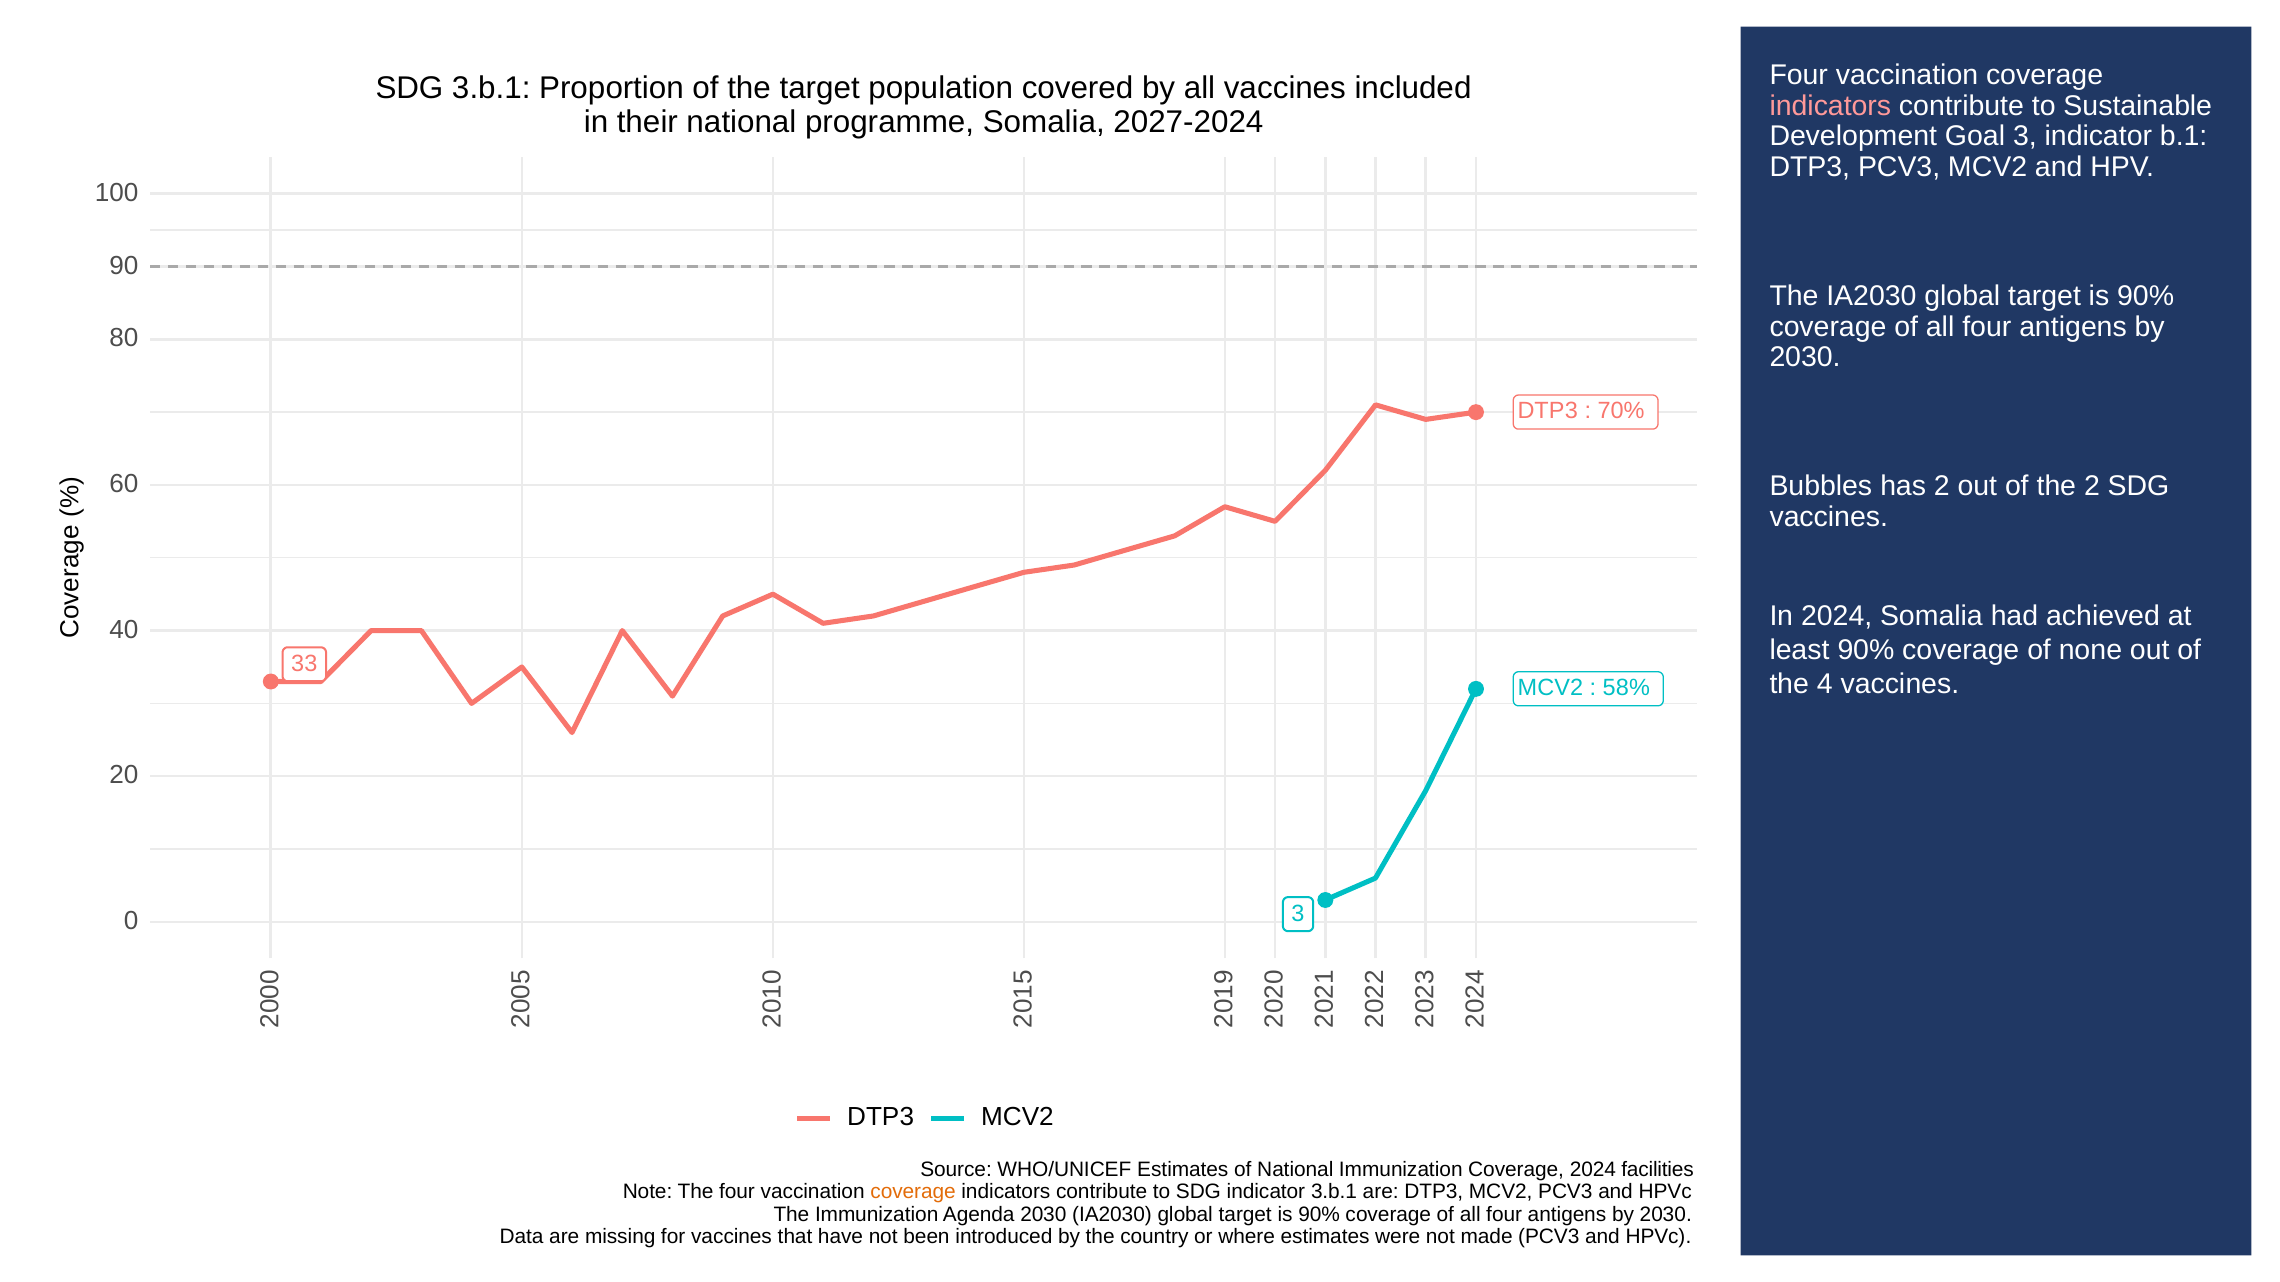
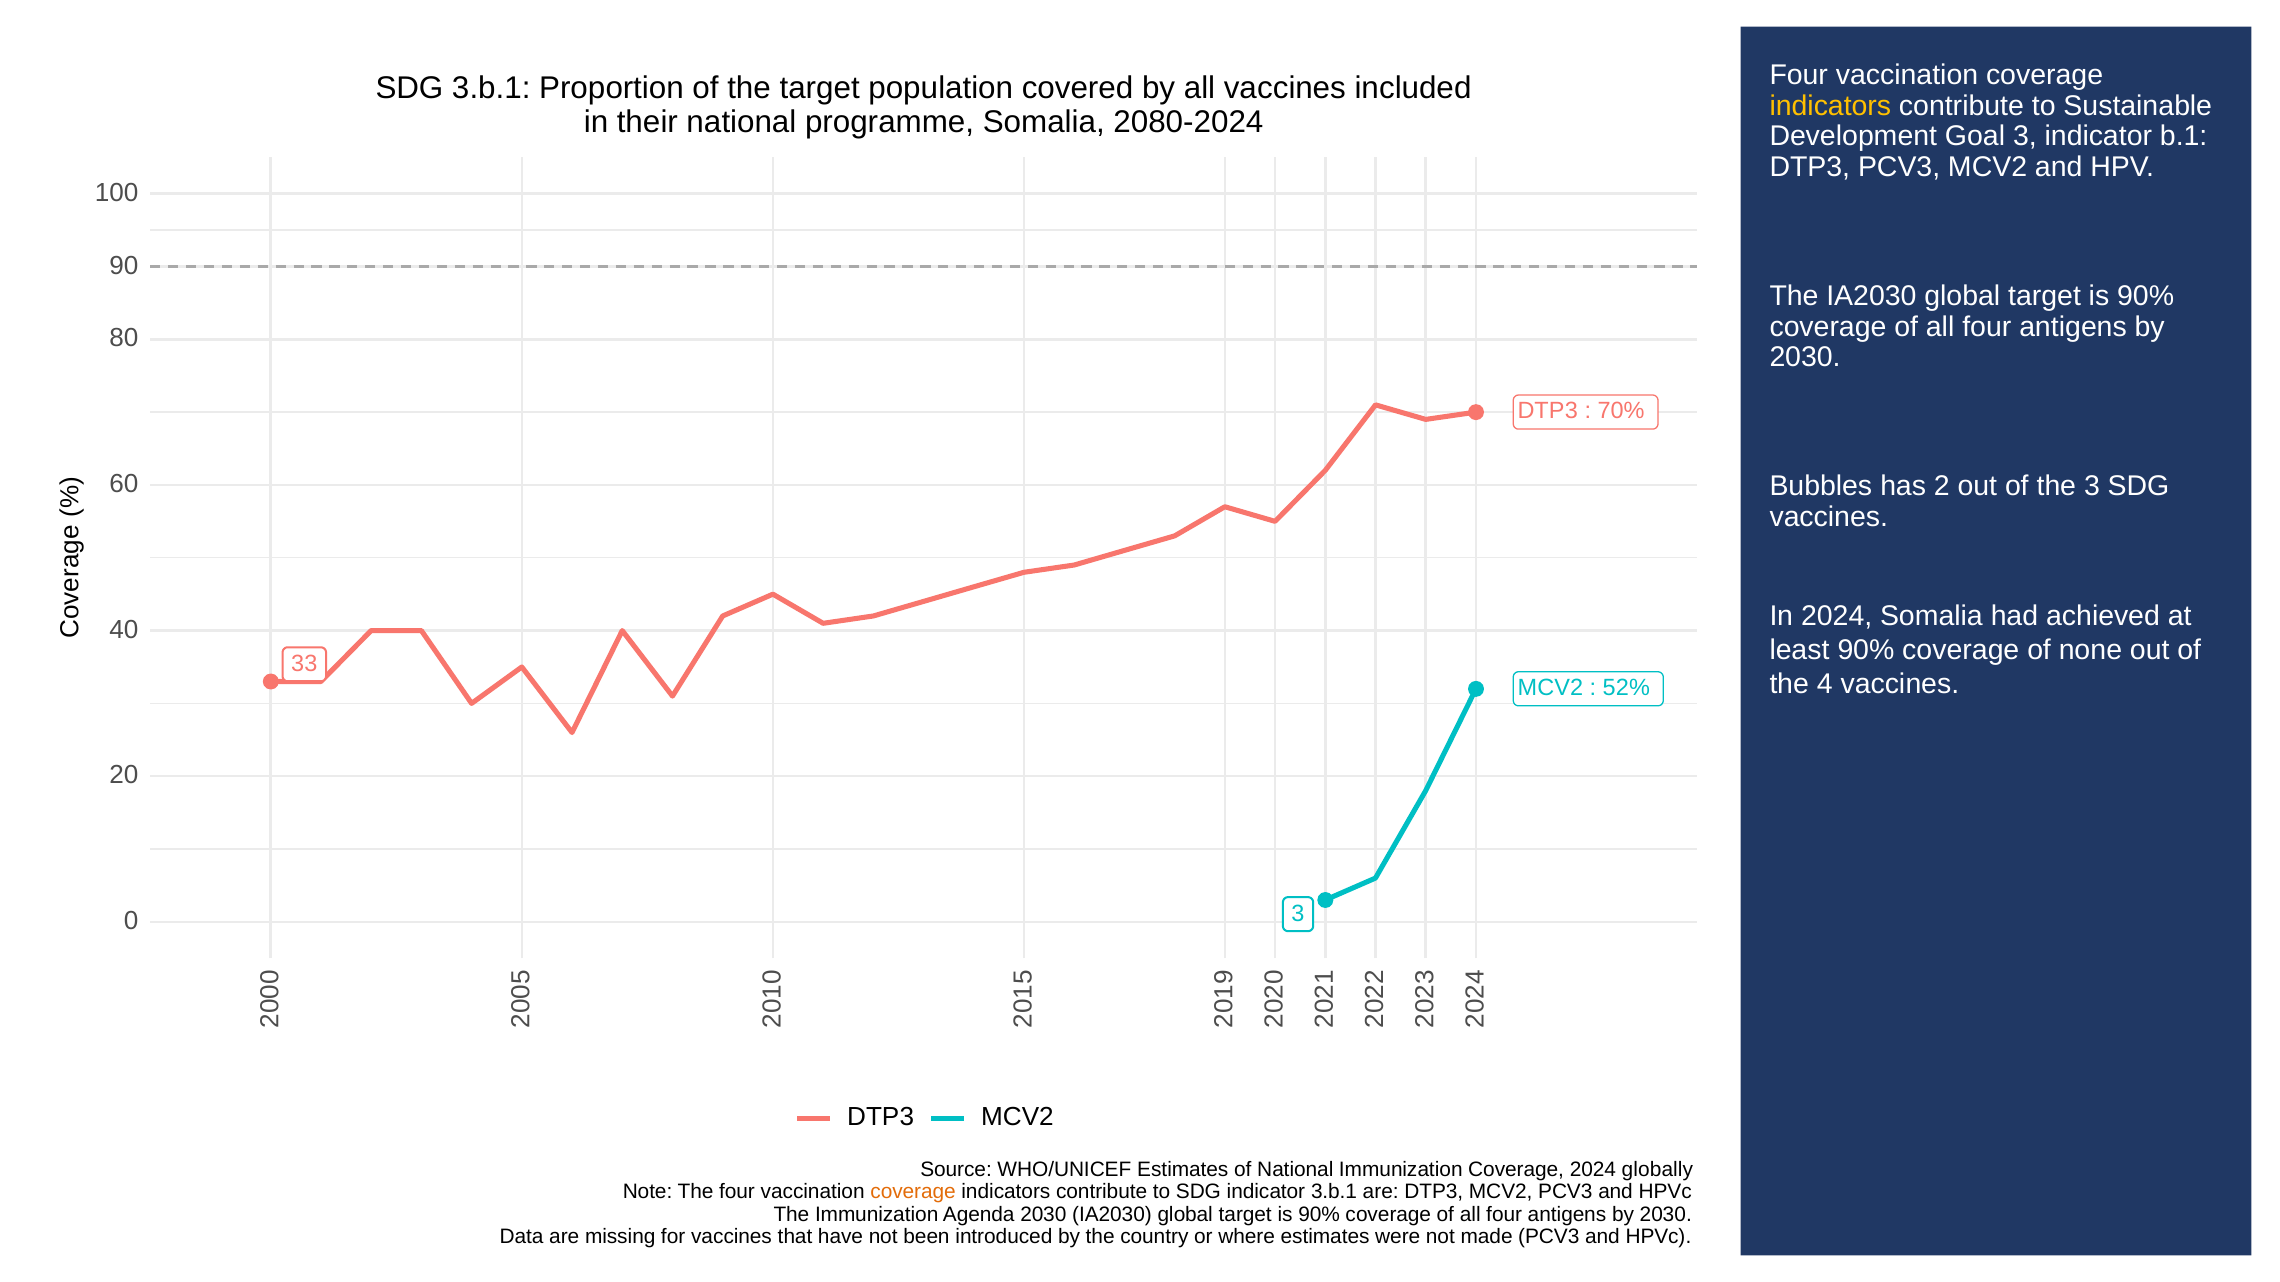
indicators at (1830, 106) colour: pink -> yellow
2027-2024: 2027-2024 -> 2080-2024
the 2: 2 -> 3
58%: 58% -> 52%
facilities: facilities -> globally
